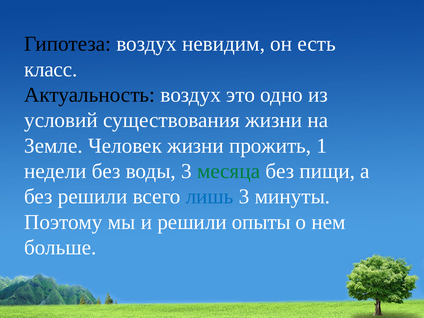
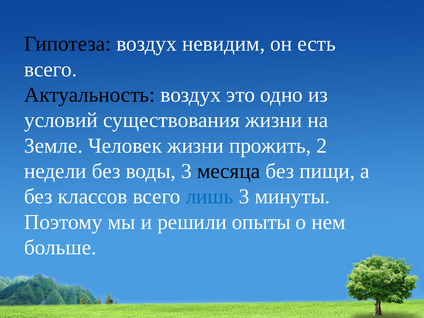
класс at (51, 69): класс -> всего
1: 1 -> 2
месяца colour: green -> black
без решили: решили -> классов
